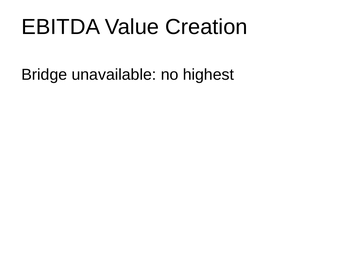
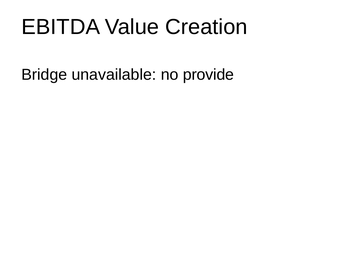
highest: highest -> provide
